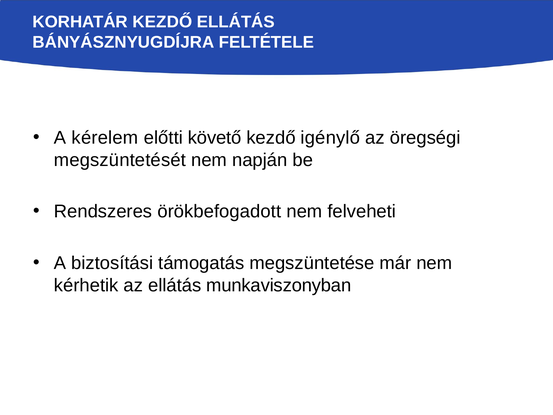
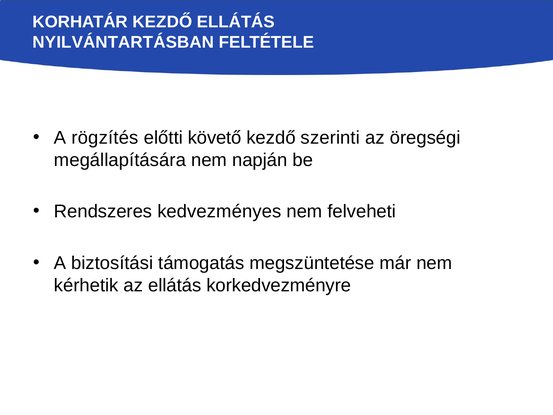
BÁNYÁSZNYUGDÍJRA: BÁNYÁSZNYUGDÍJRA -> NYILVÁNTARTÁSBAN
kérelem: kérelem -> rögzítés
igénylő: igénylő -> szerinti
megszüntetését: megszüntetését -> megállapítására
örökbefogadott: örökbefogadott -> kedvezményes
munkaviszonyban: munkaviszonyban -> korkedvezményre
